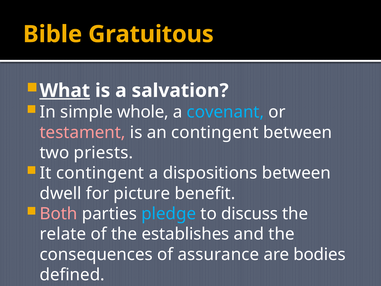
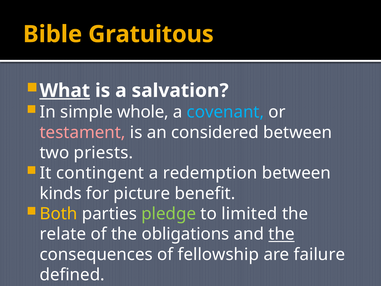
an contingent: contingent -> considered
dispositions: dispositions -> redemption
dwell: dwell -> kinds
Both colour: pink -> yellow
pledge colour: light blue -> light green
discuss: discuss -> limited
establishes: establishes -> obligations
the at (282, 234) underline: none -> present
assurance: assurance -> fellowship
bodies: bodies -> failure
